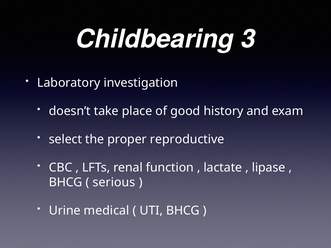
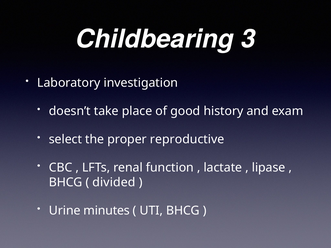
serious: serious -> divided
medical: medical -> minutes
